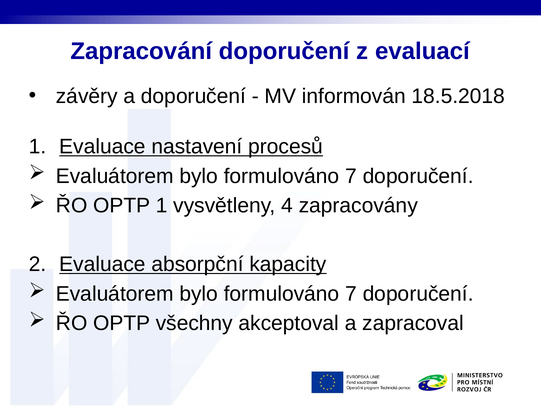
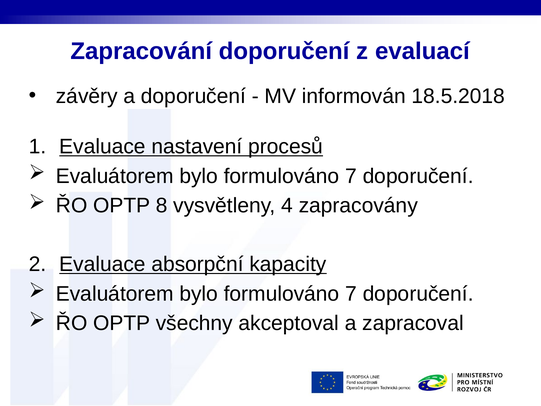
OPTP 1: 1 -> 8
